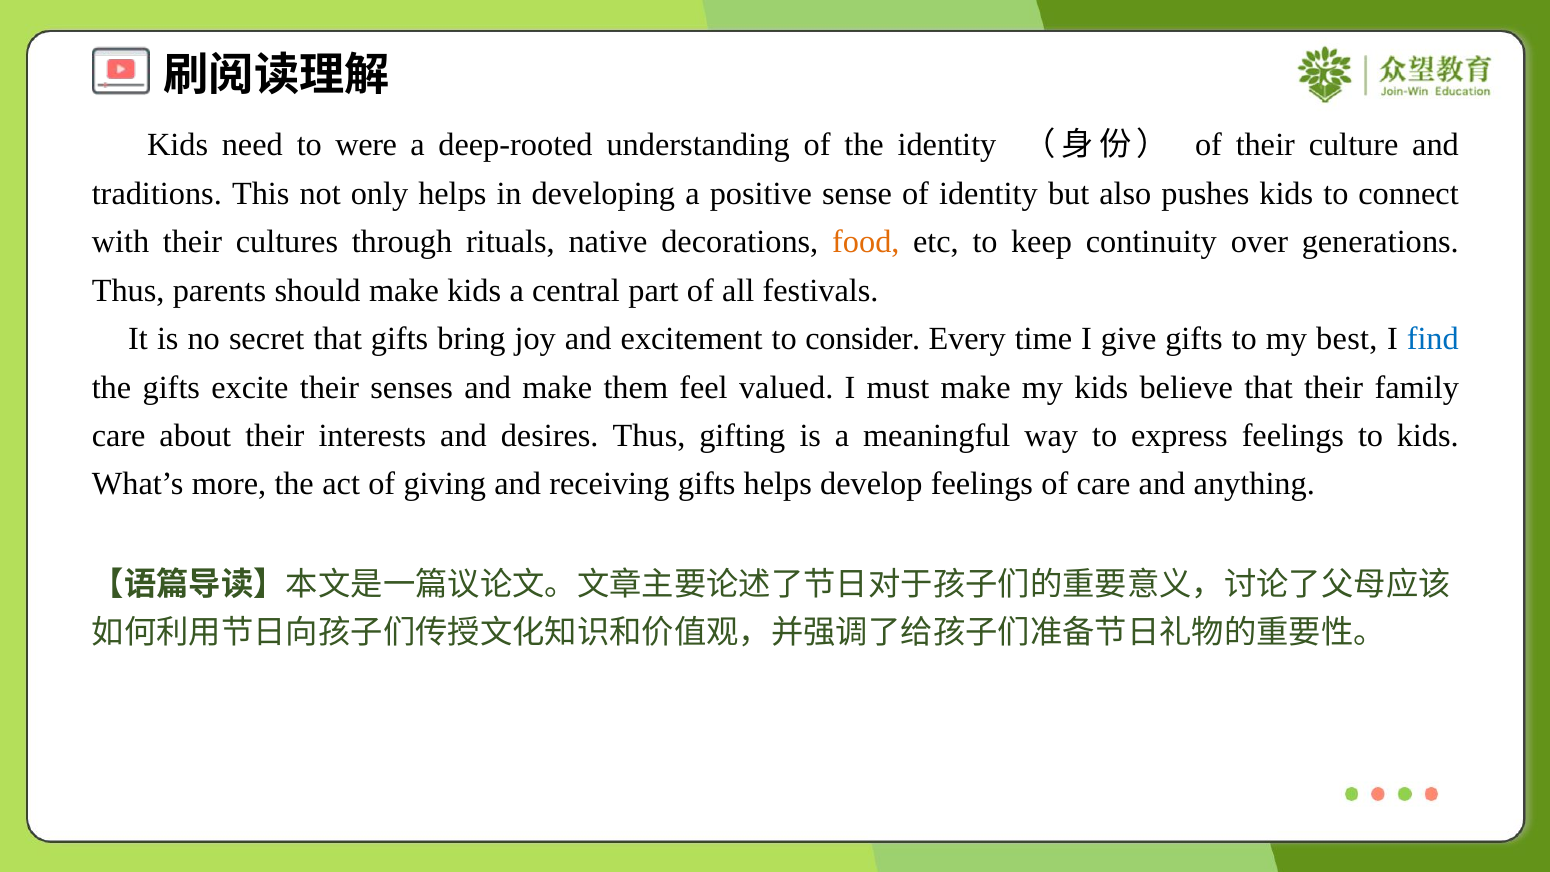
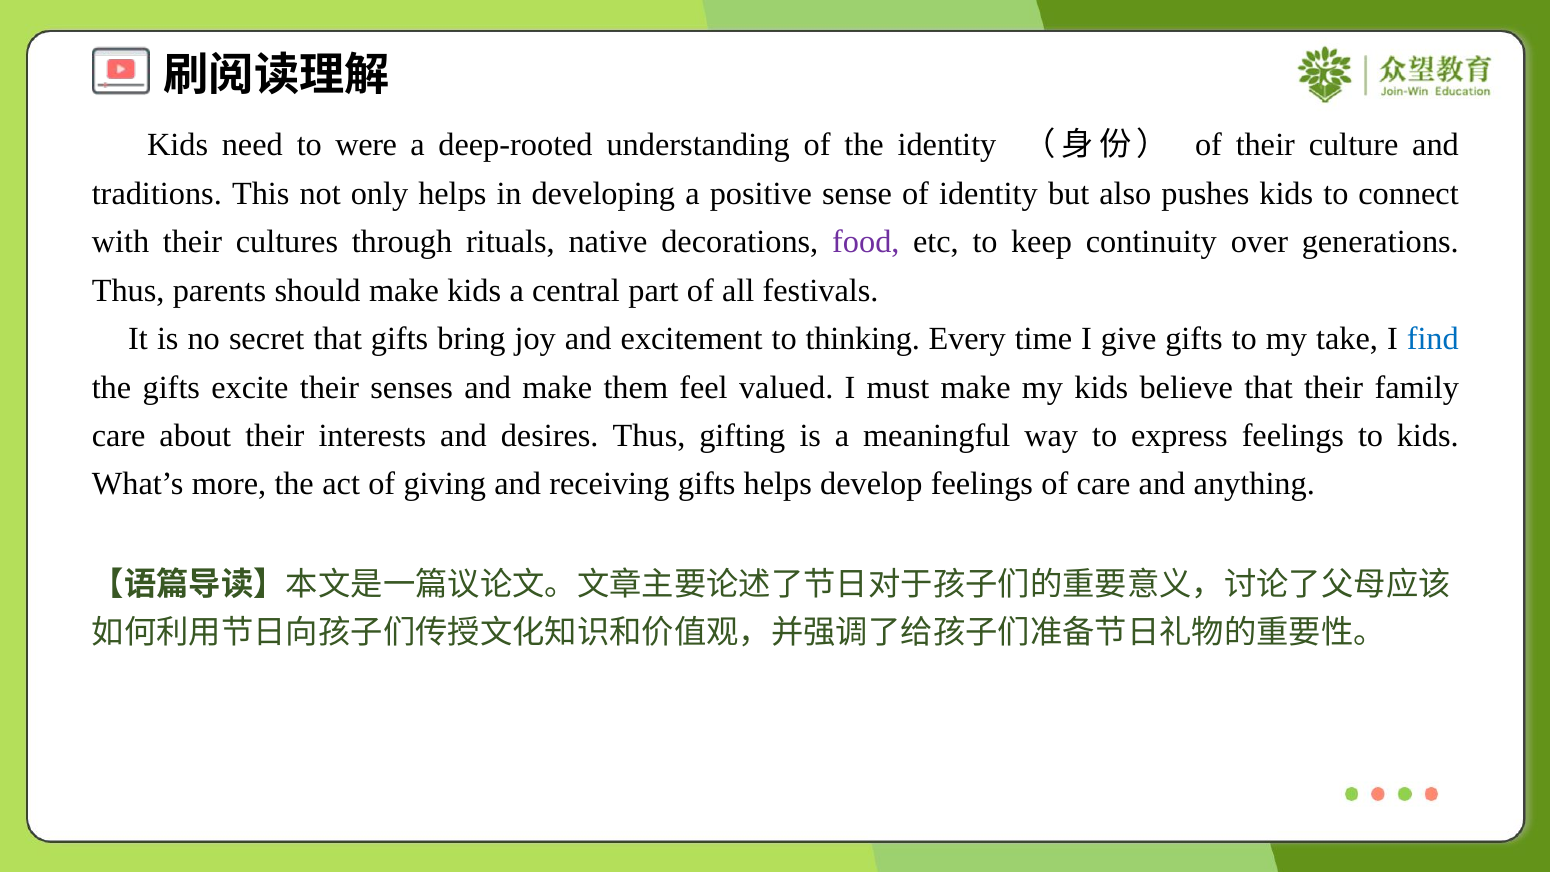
food colour: orange -> purple
consider: consider -> thinking
best: best -> take
